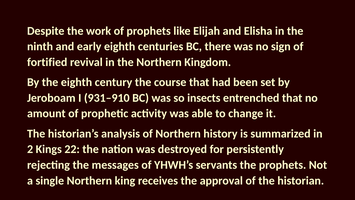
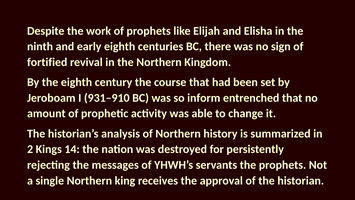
insects: insects -> inform
22: 22 -> 14
